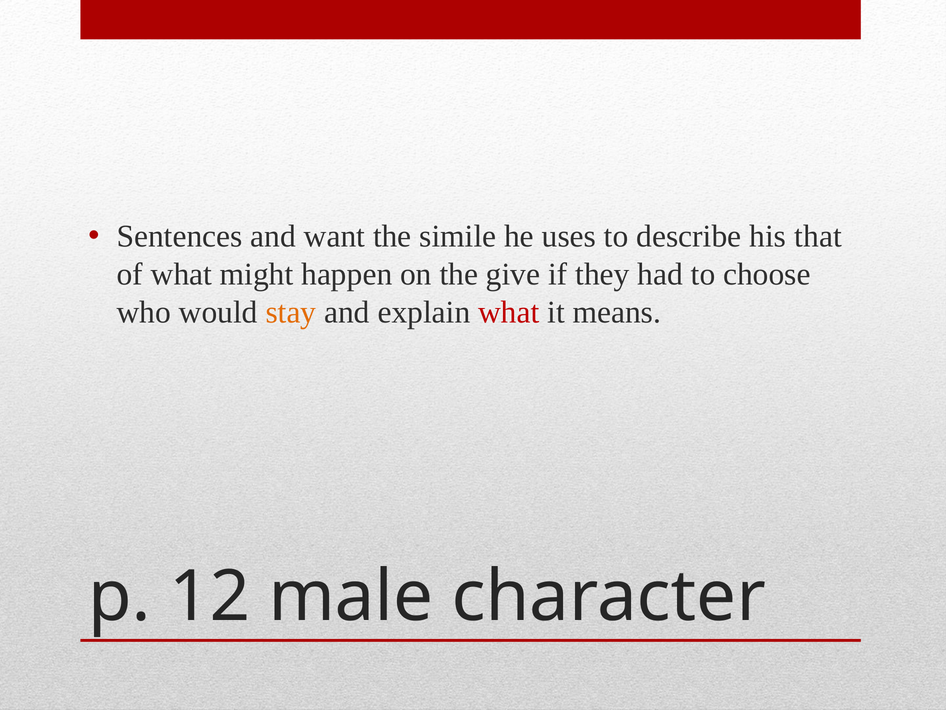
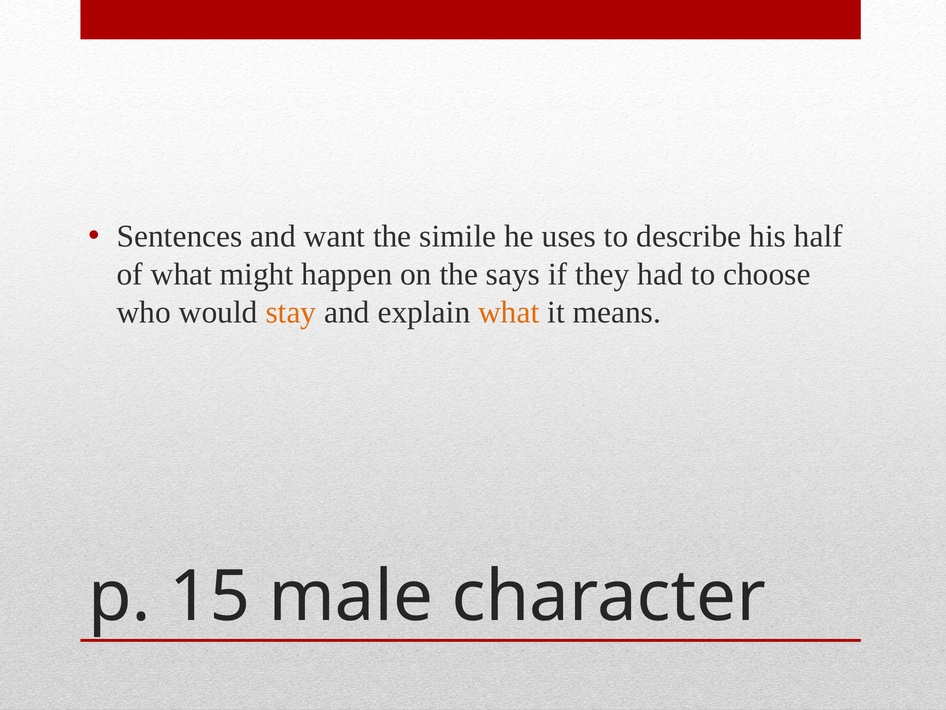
that: that -> half
give: give -> says
what at (509, 312) colour: red -> orange
12: 12 -> 15
